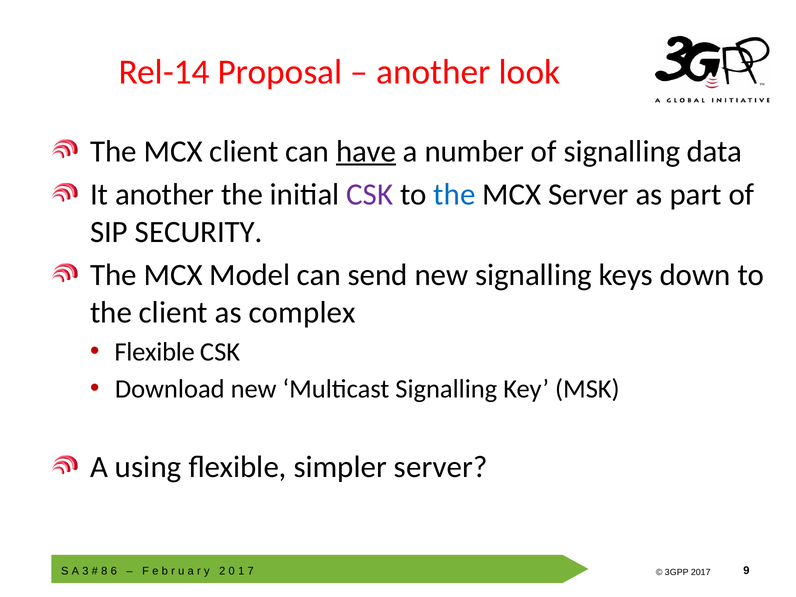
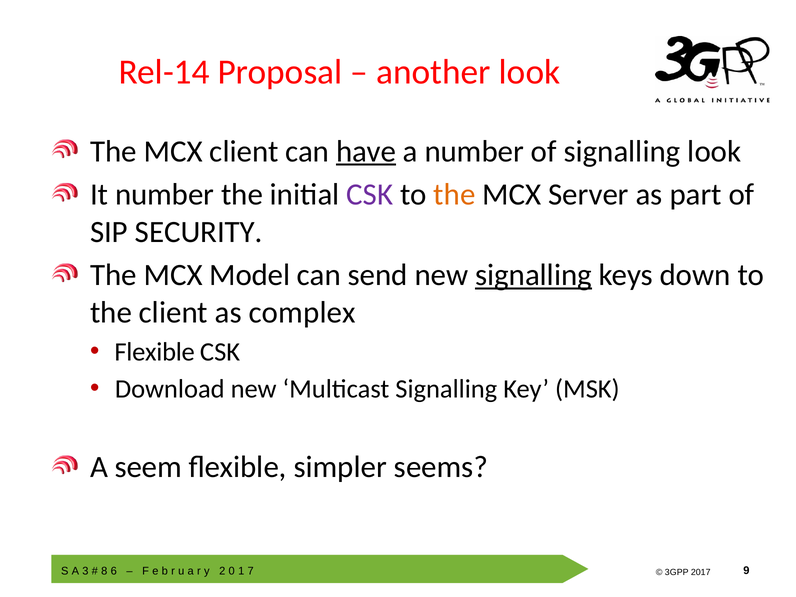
signalling data: data -> look
It another: another -> number
the at (454, 195) colour: blue -> orange
signalling at (534, 275) underline: none -> present
using: using -> seem
simpler server: server -> seems
